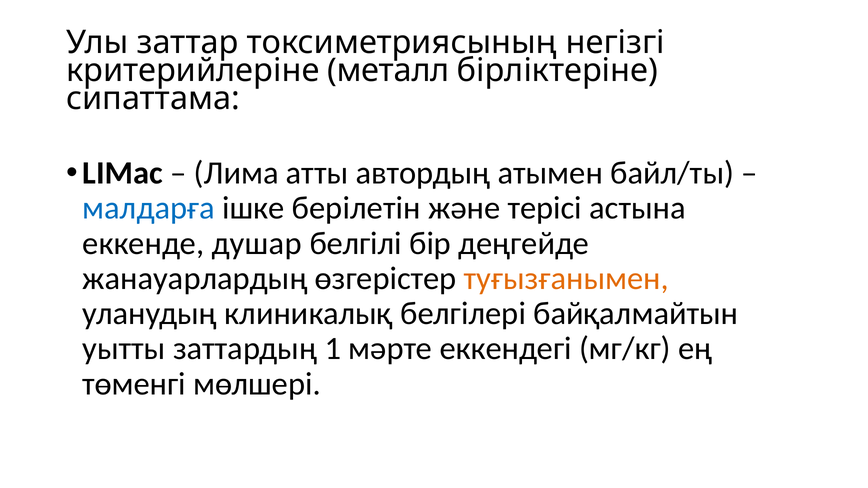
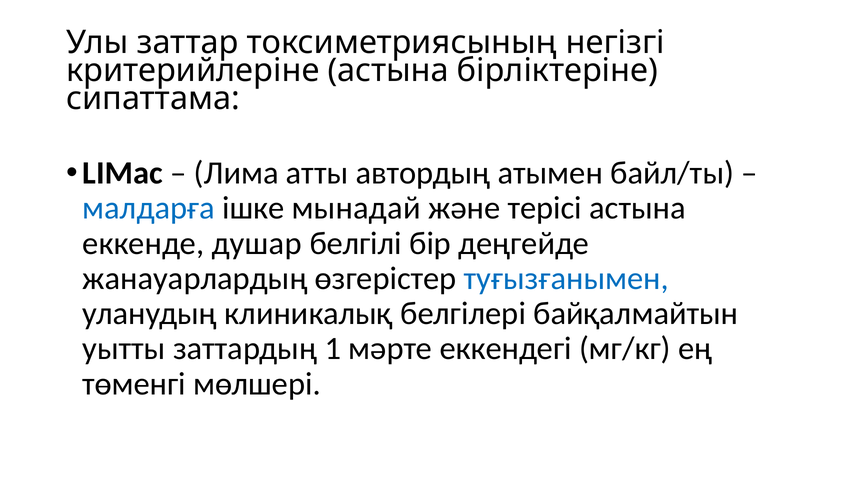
критерийлеріне металл: металл -> астына
берілетін: берілетін -> мынадай
туғызғанымен colour: orange -> blue
